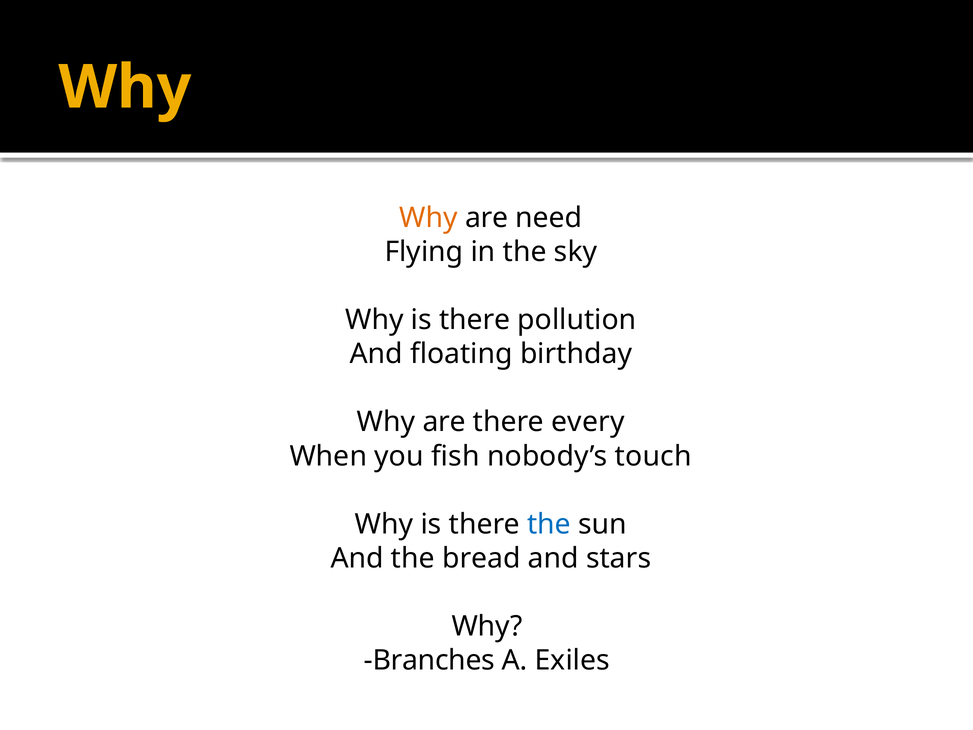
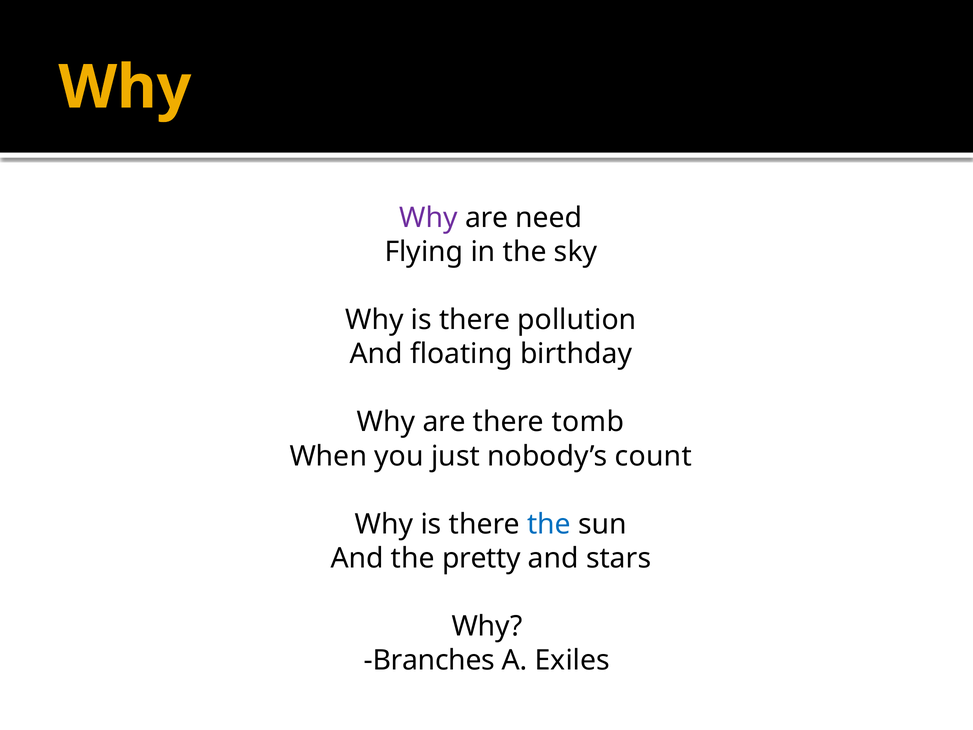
Why at (429, 218) colour: orange -> purple
every: every -> tomb
fish: fish -> just
touch: touch -> count
bread: bread -> pretty
